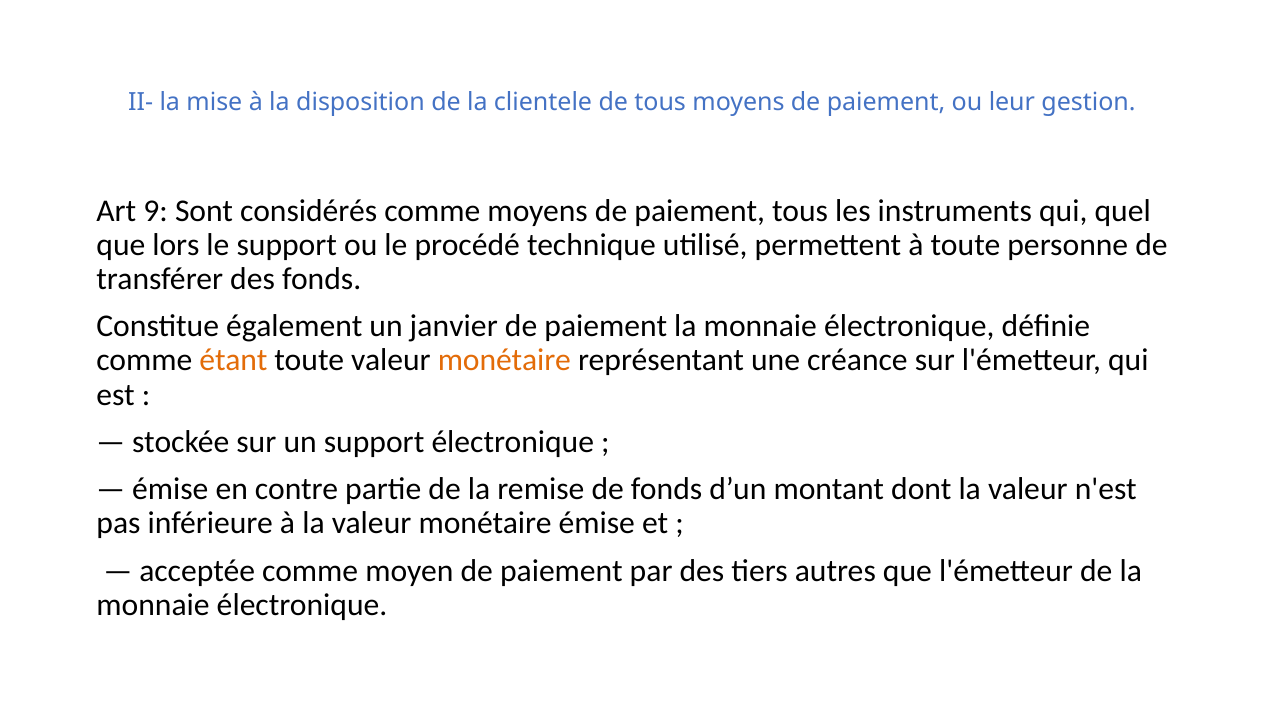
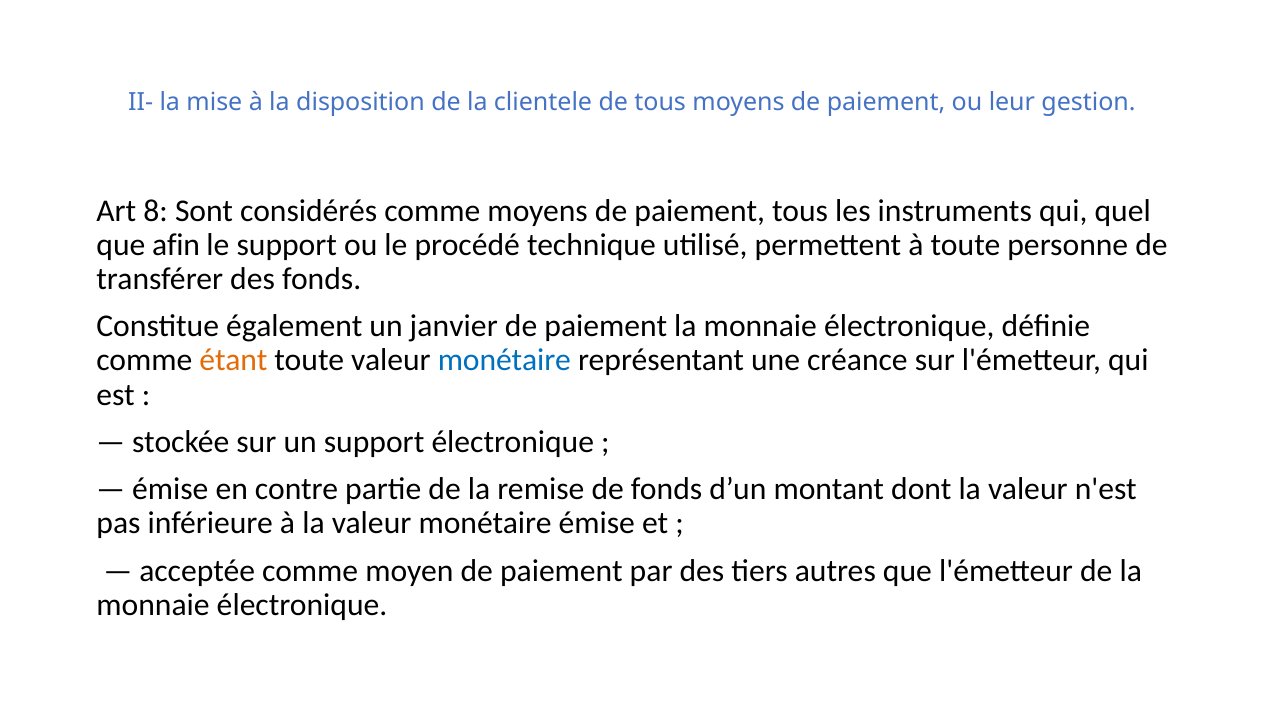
9: 9 -> 8
lors: lors -> afin
monétaire at (504, 361) colour: orange -> blue
